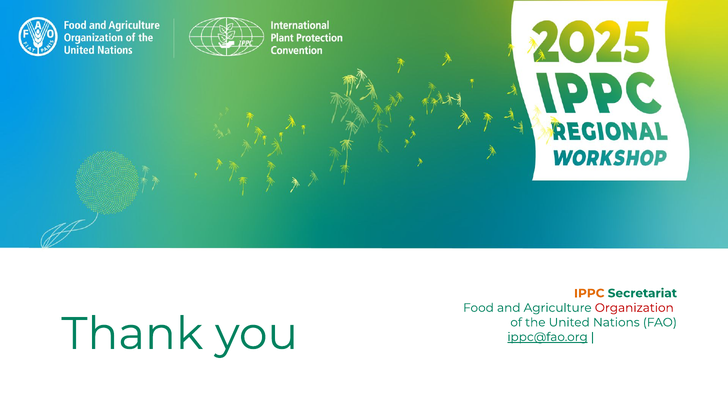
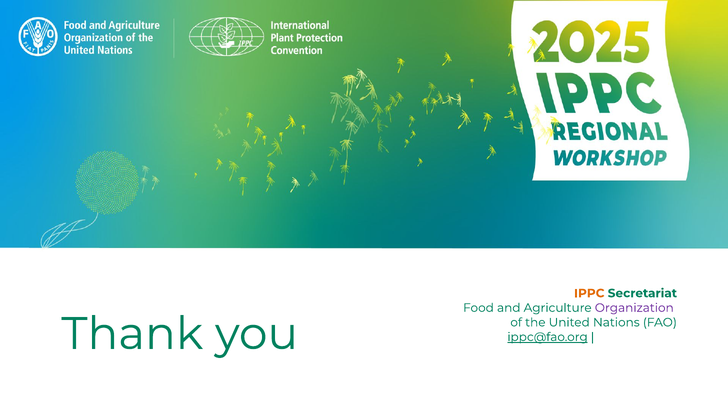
Organization colour: red -> purple
